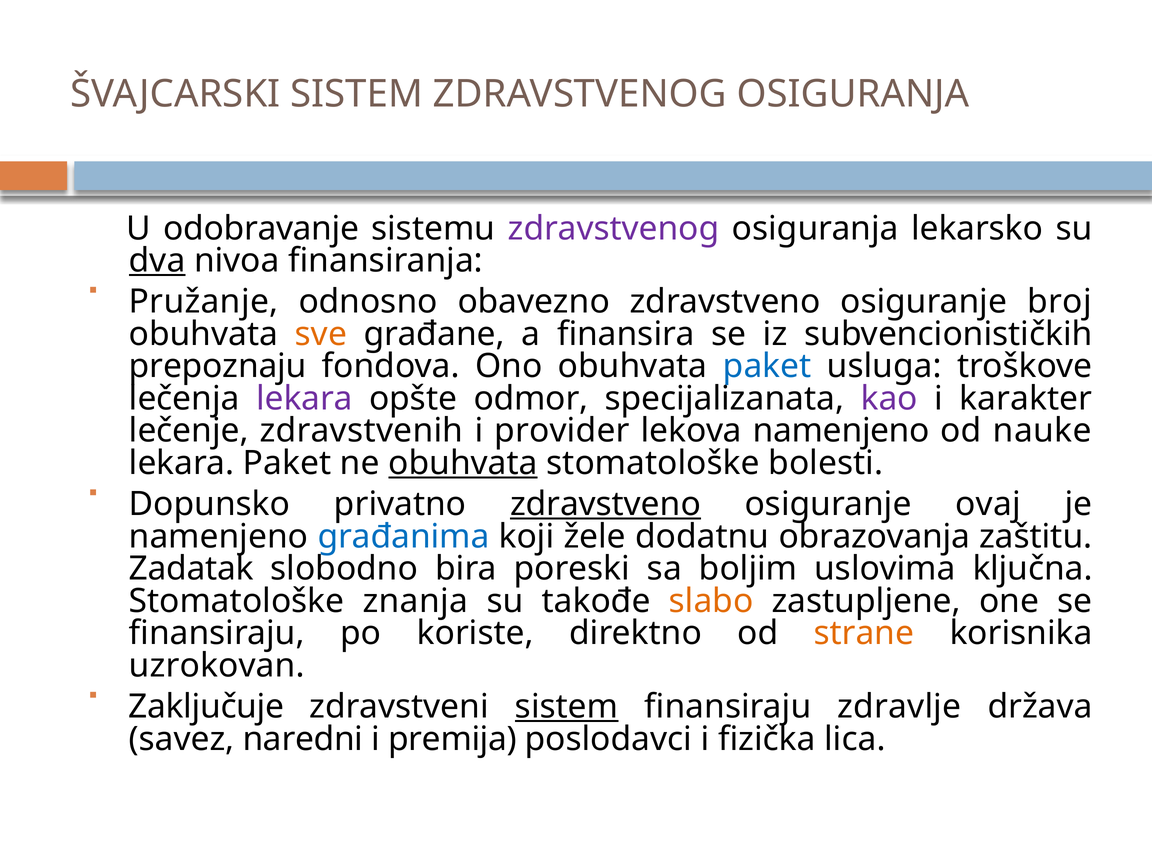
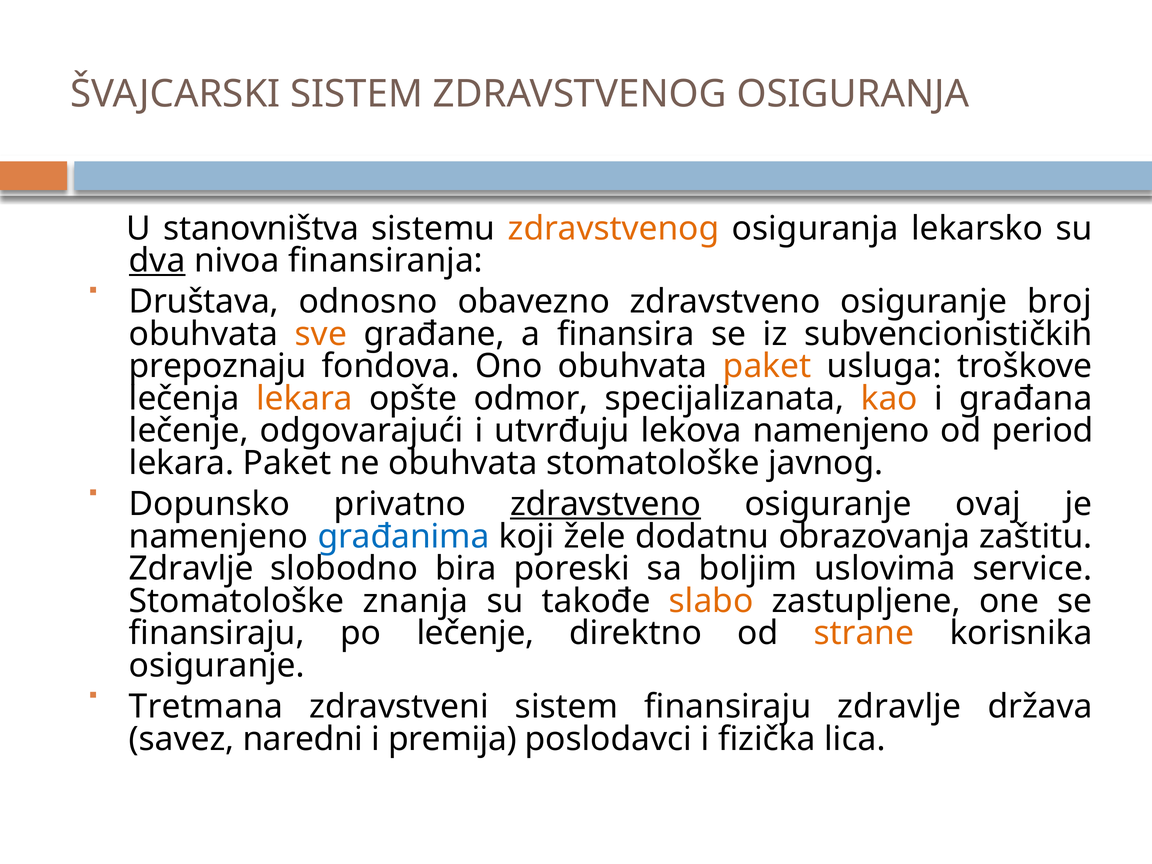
odobravanje: odobravanje -> stanovništva
zdravstvenog at (614, 228) colour: purple -> orange
Pružanje: Pružanje -> Društava
paket at (767, 366) colour: blue -> orange
lekara at (304, 399) colour: purple -> orange
kao colour: purple -> orange
karakter: karakter -> građana
zdravstvenih: zdravstvenih -> odgovarajući
provider: provider -> utvrđuju
nauke: nauke -> period
obuhvata at (463, 463) underline: present -> none
bolesti: bolesti -> javnog
Zadatak at (191, 569): Zadatak -> Zdravlje
ključna: ključna -> service
po koriste: koriste -> lečenje
uzrokovan at (217, 666): uzrokovan -> osiguranje
Zaključuje: Zaključuje -> Tretmana
sistem at (567, 707) underline: present -> none
